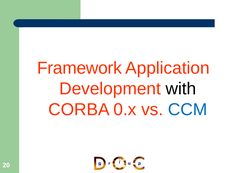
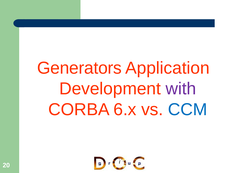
Framework: Framework -> Generators
with colour: black -> purple
0.x: 0.x -> 6.x
